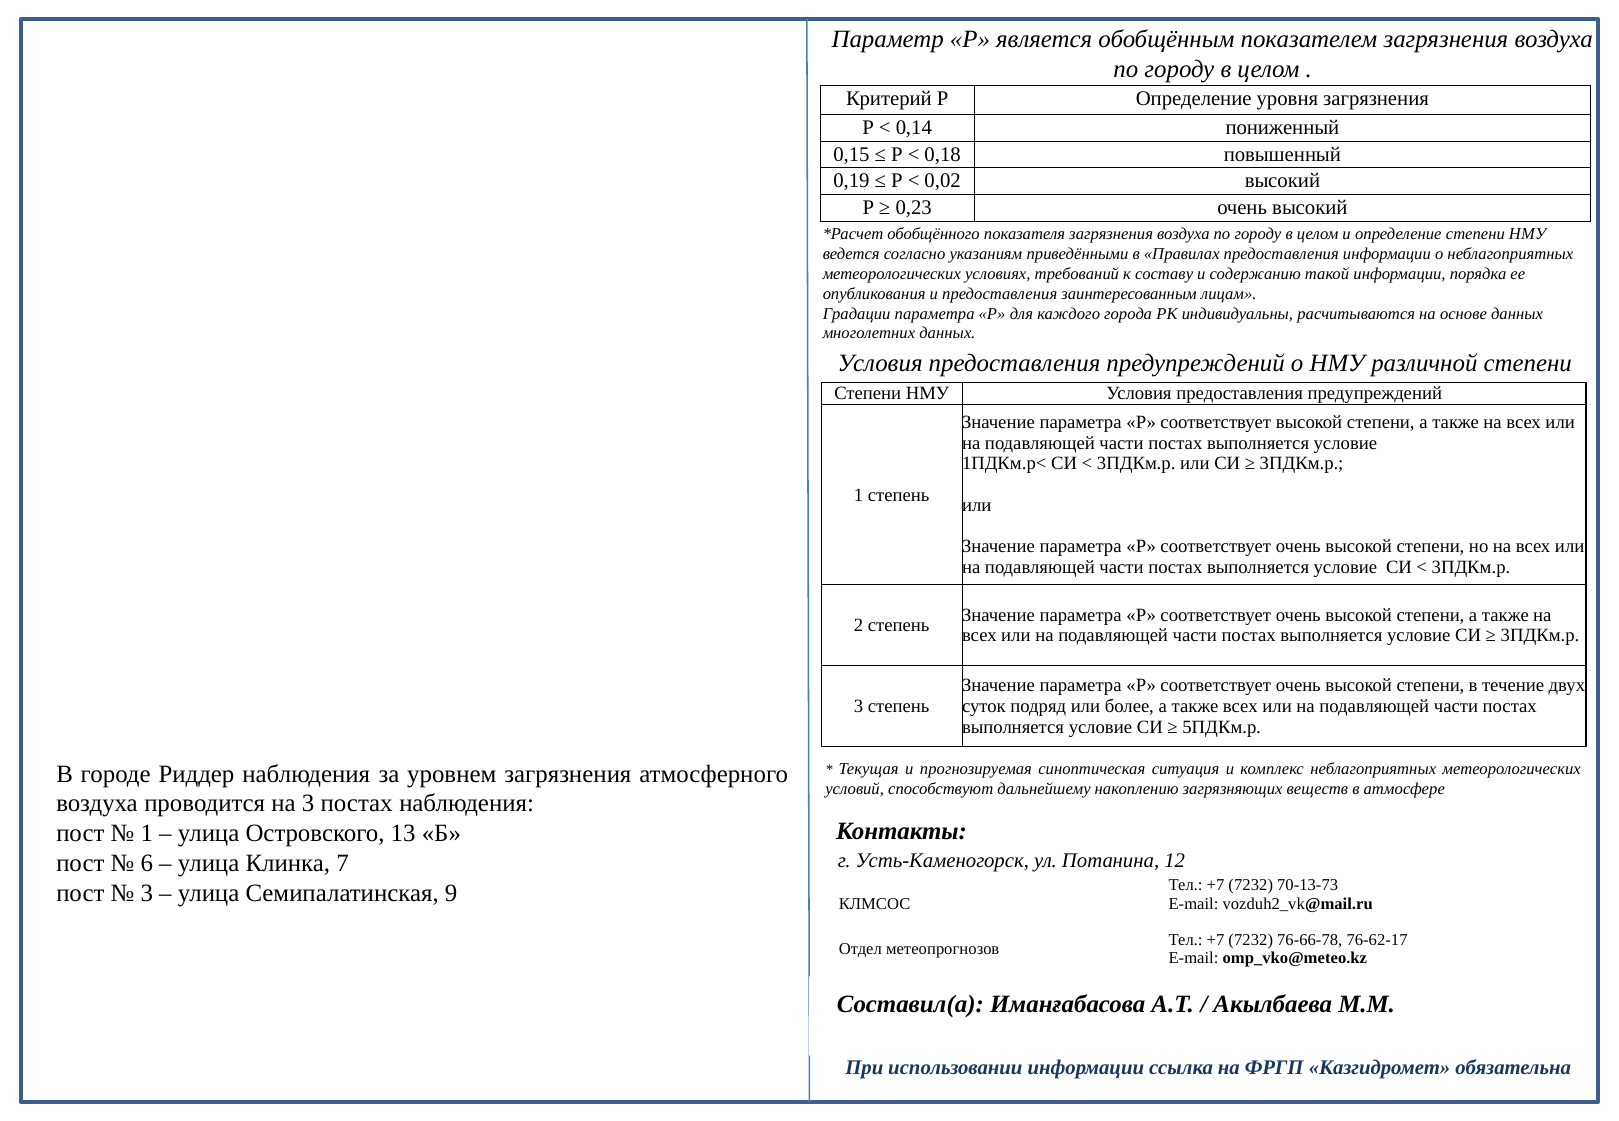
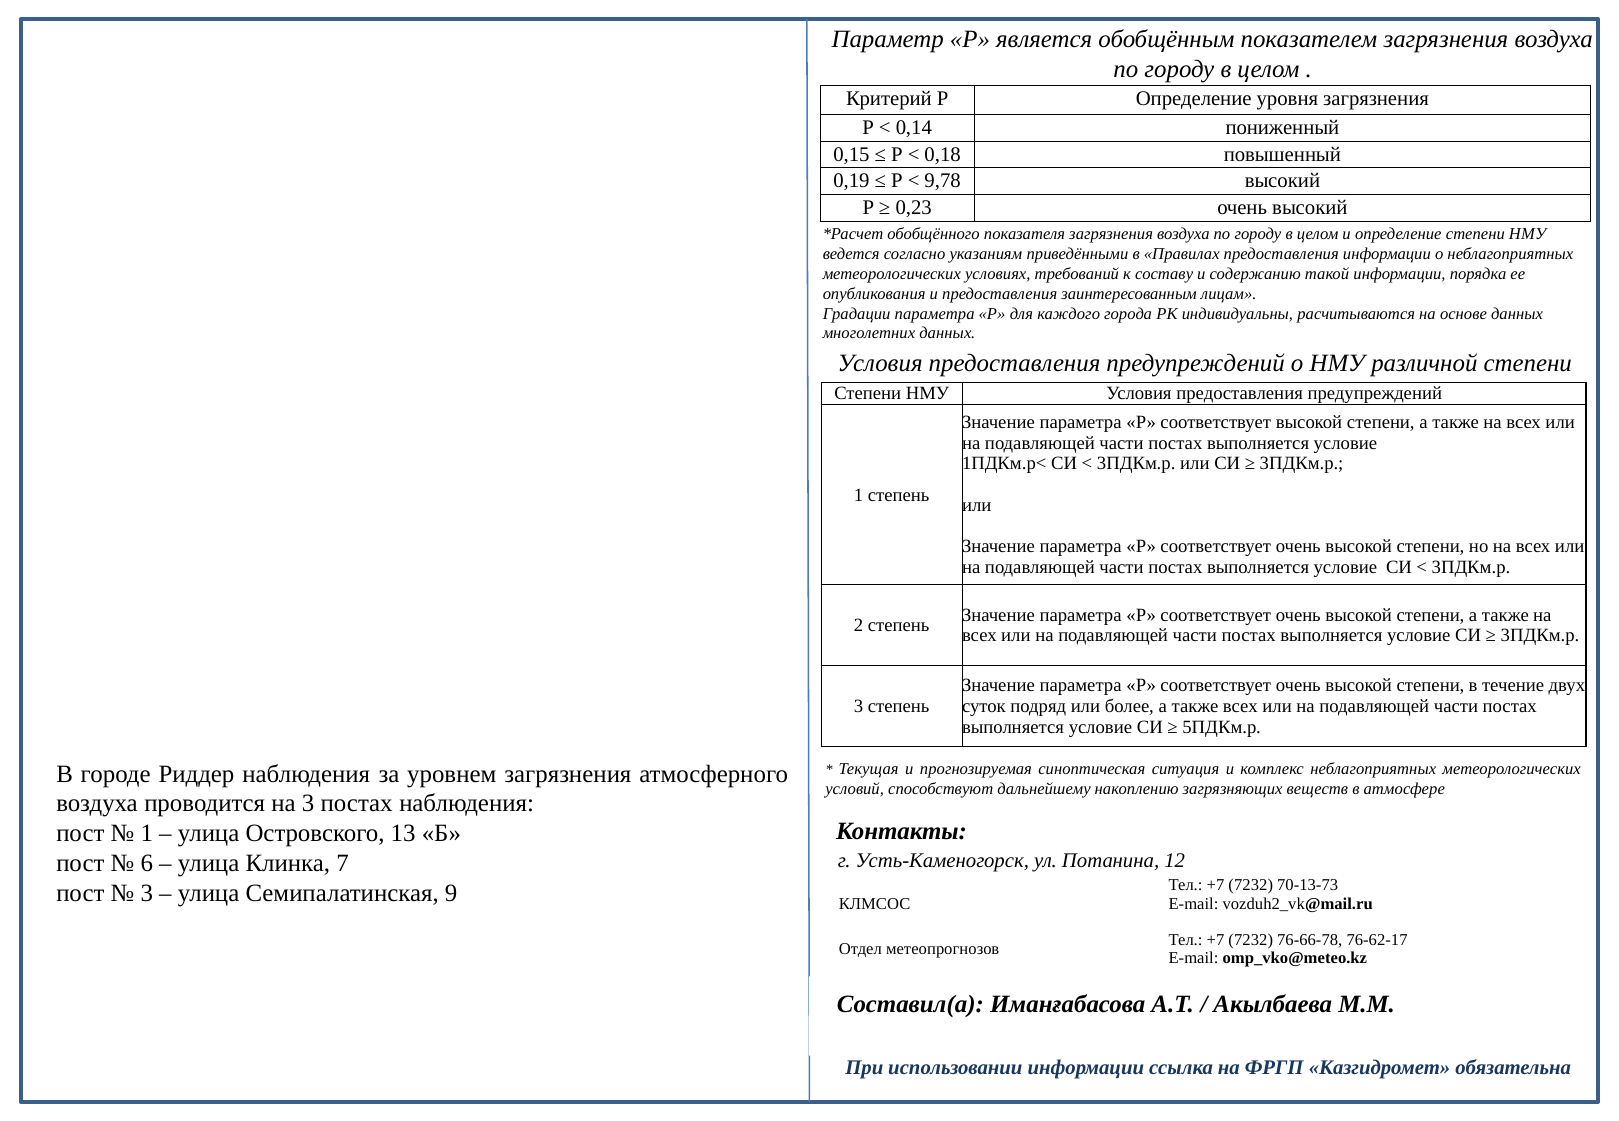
0,02: 0,02 -> 9,78
